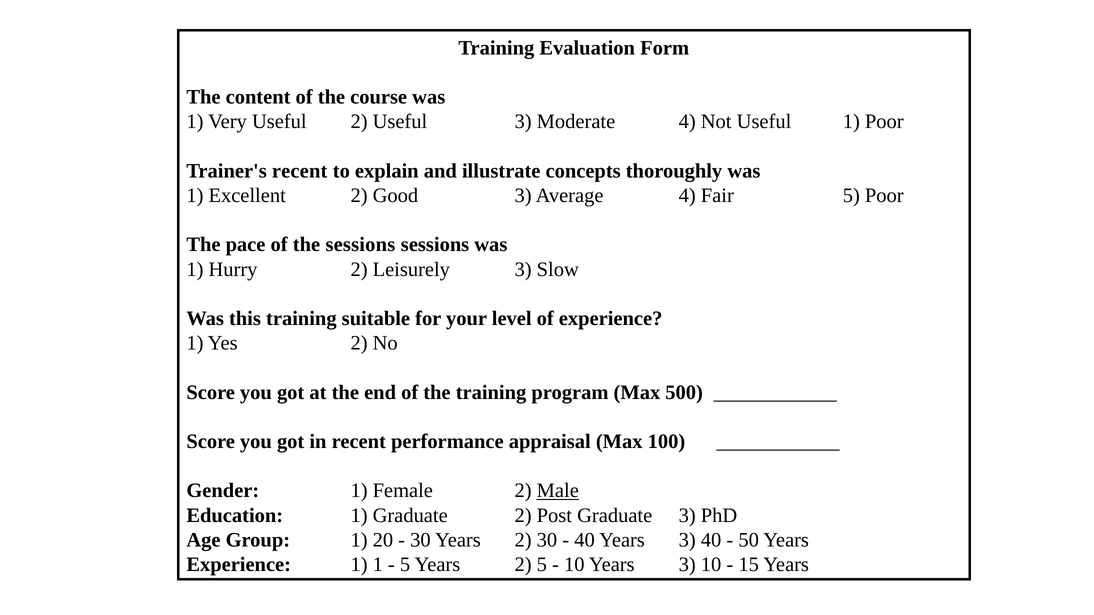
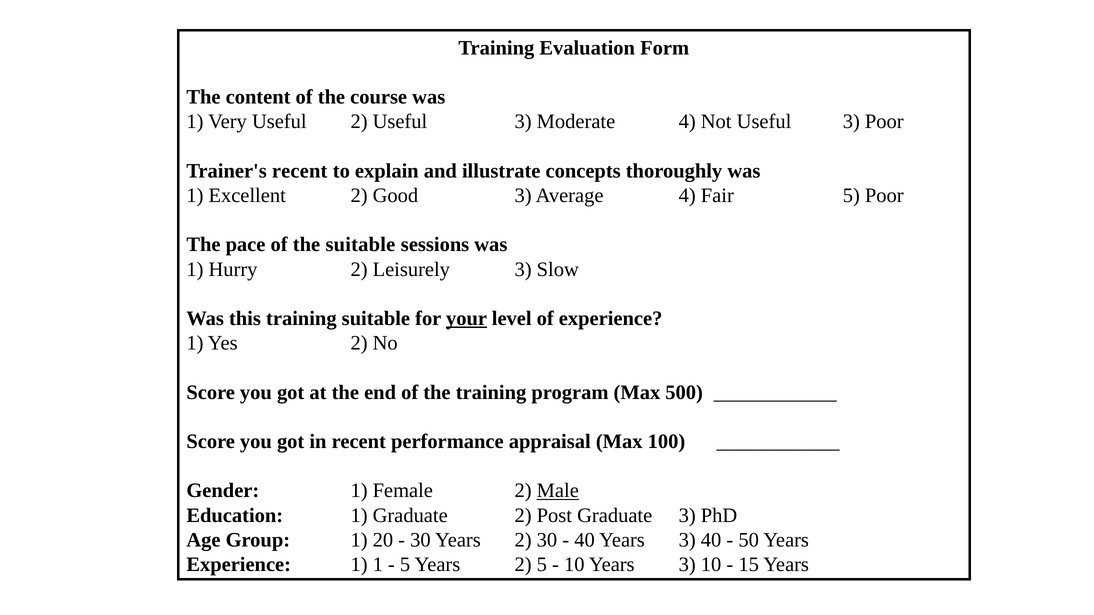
Not Useful 1: 1 -> 3
the sessions: sessions -> suitable
your underline: none -> present
